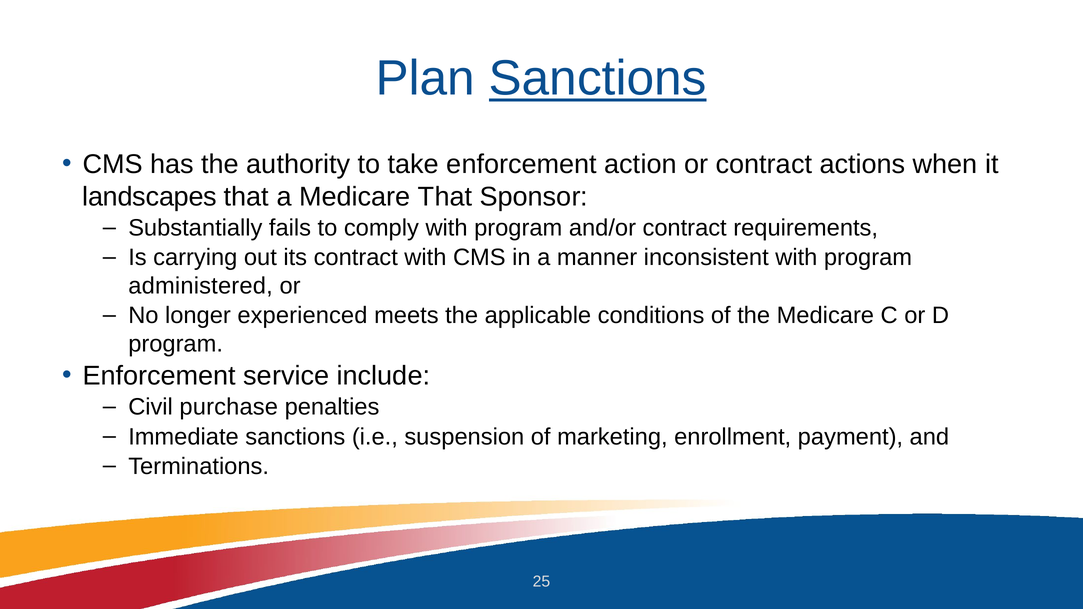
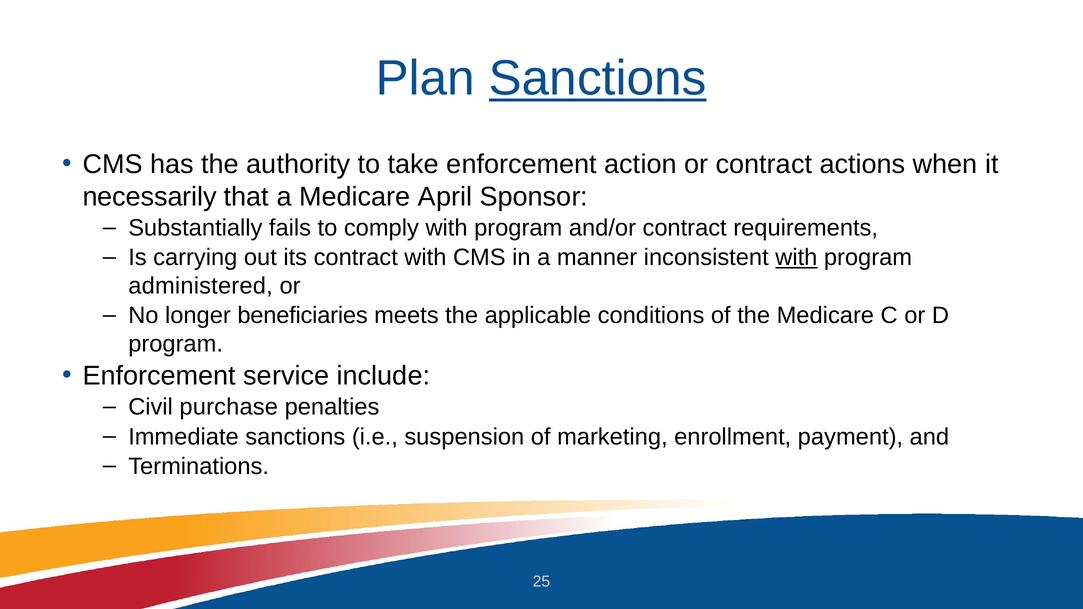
landscapes: landscapes -> necessarily
Medicare That: That -> April
with at (796, 258) underline: none -> present
experienced: experienced -> beneficiaries
